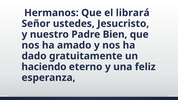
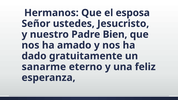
librará: librará -> esposa
haciendo: haciendo -> sanarme
